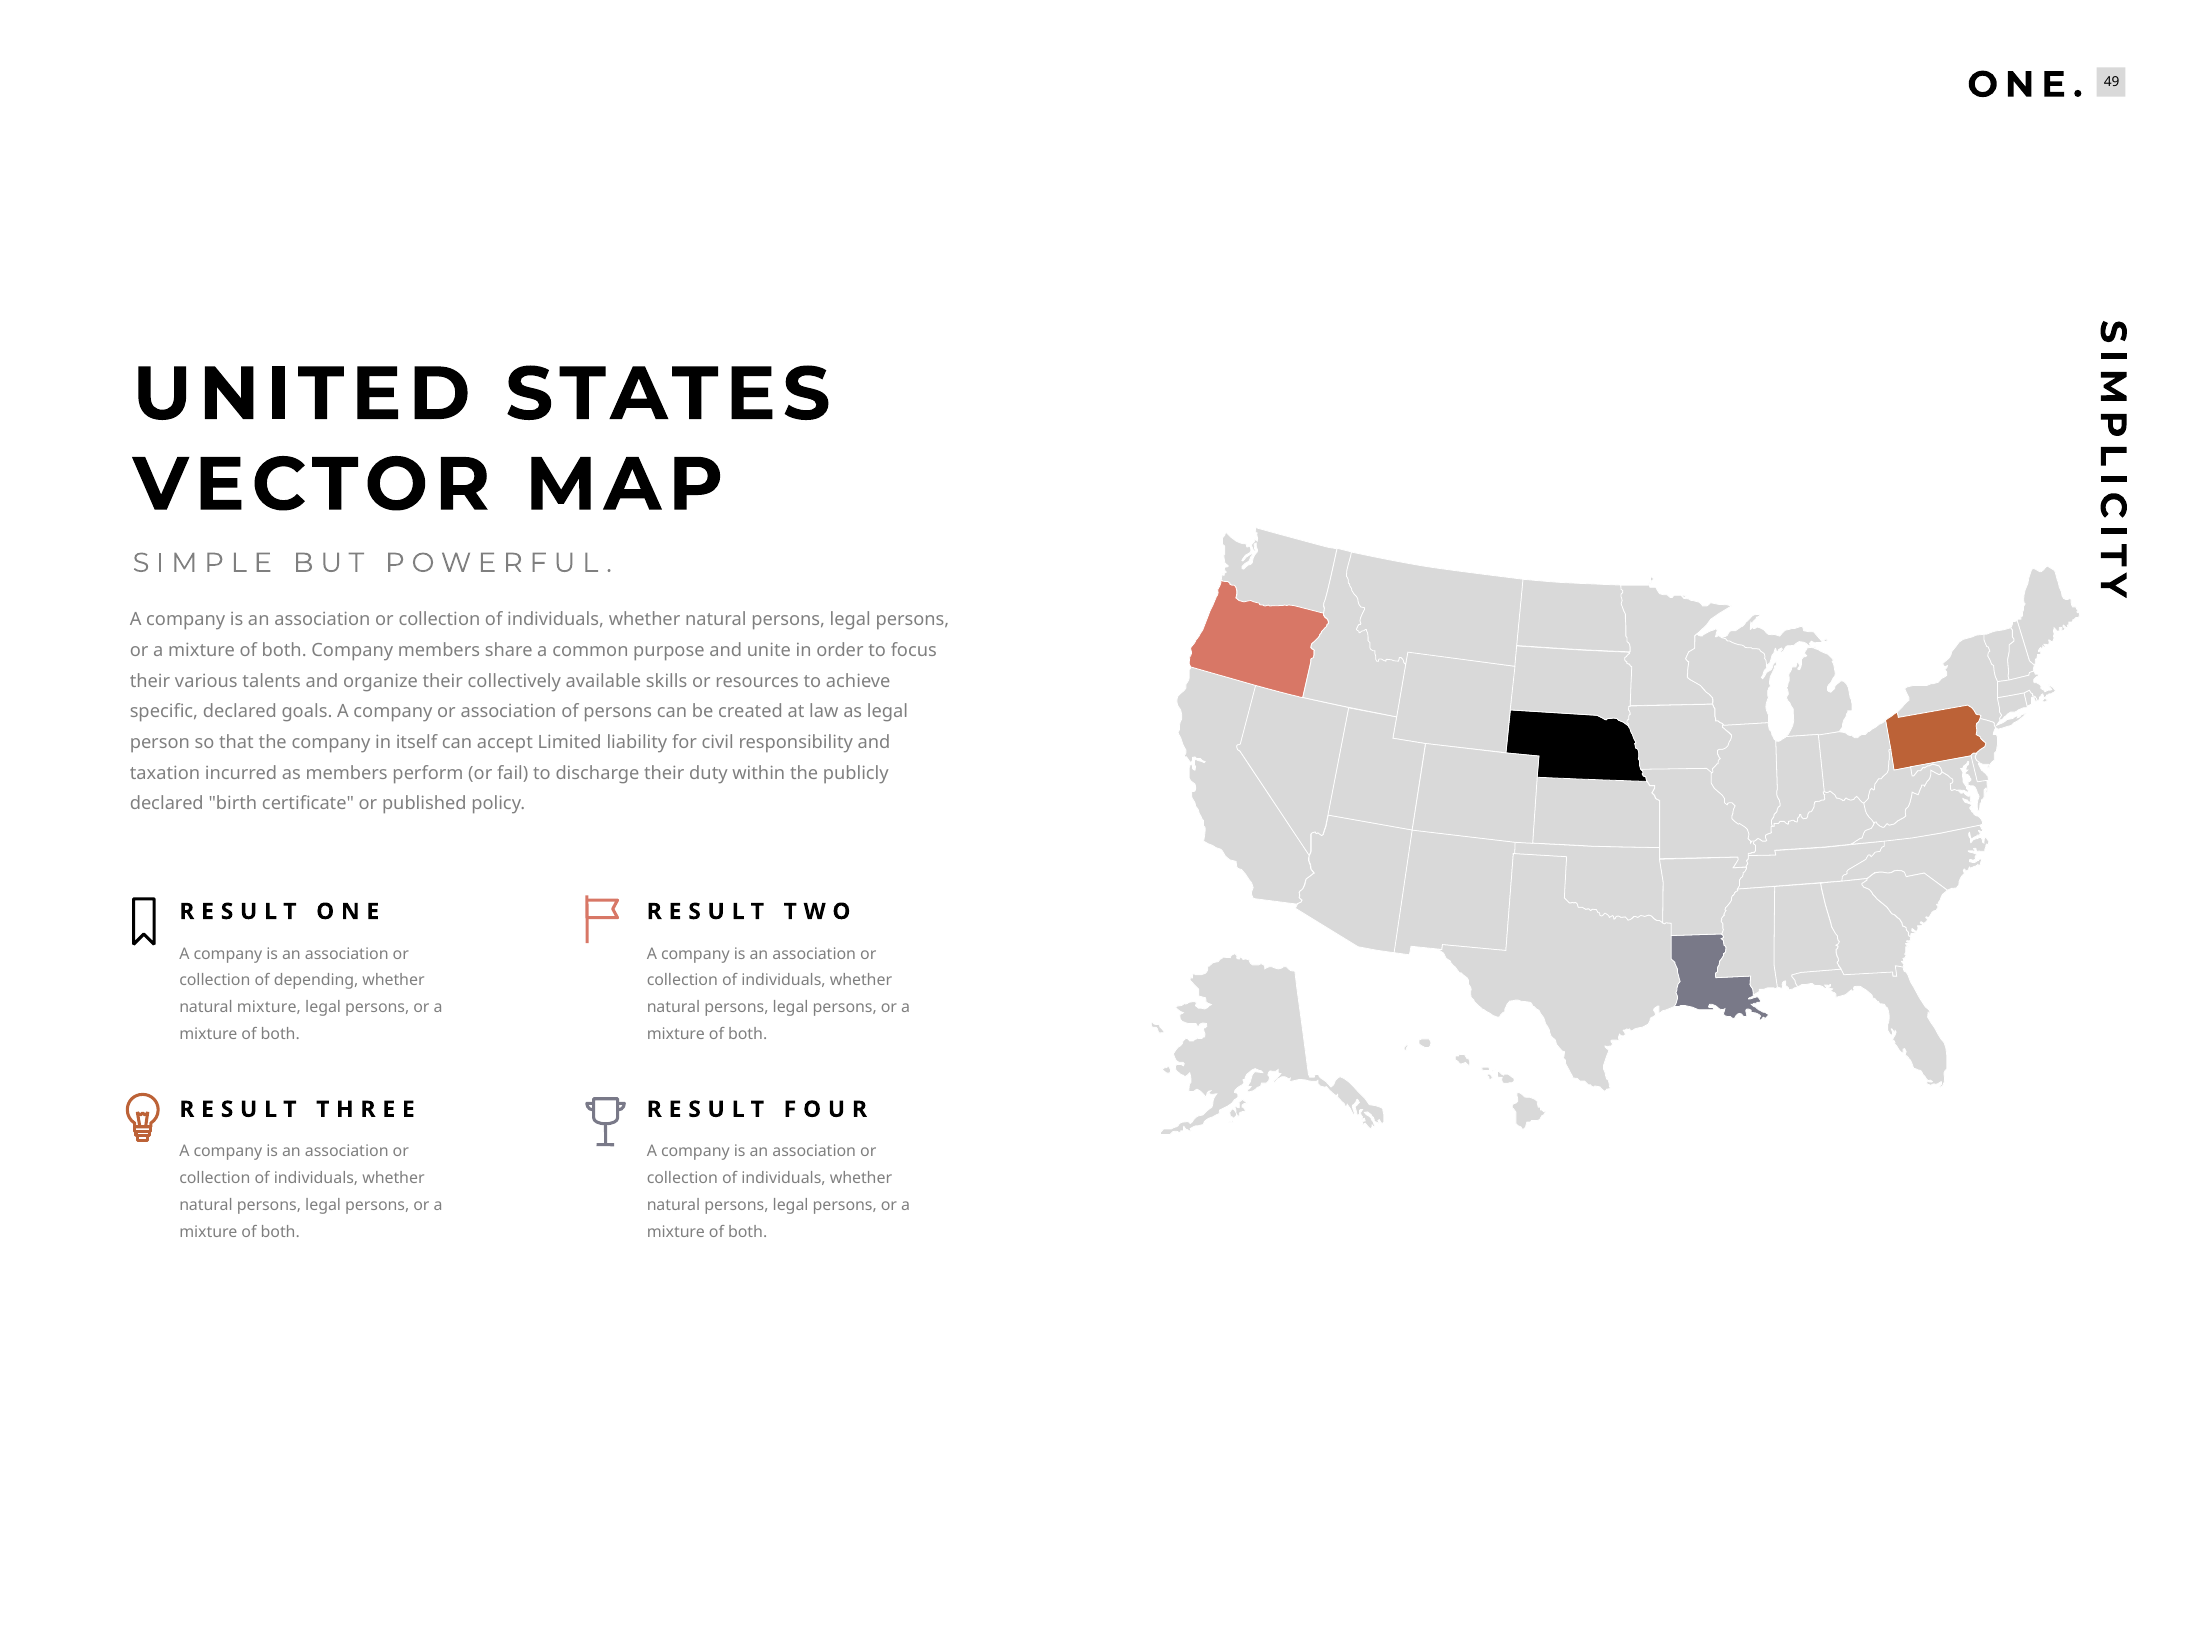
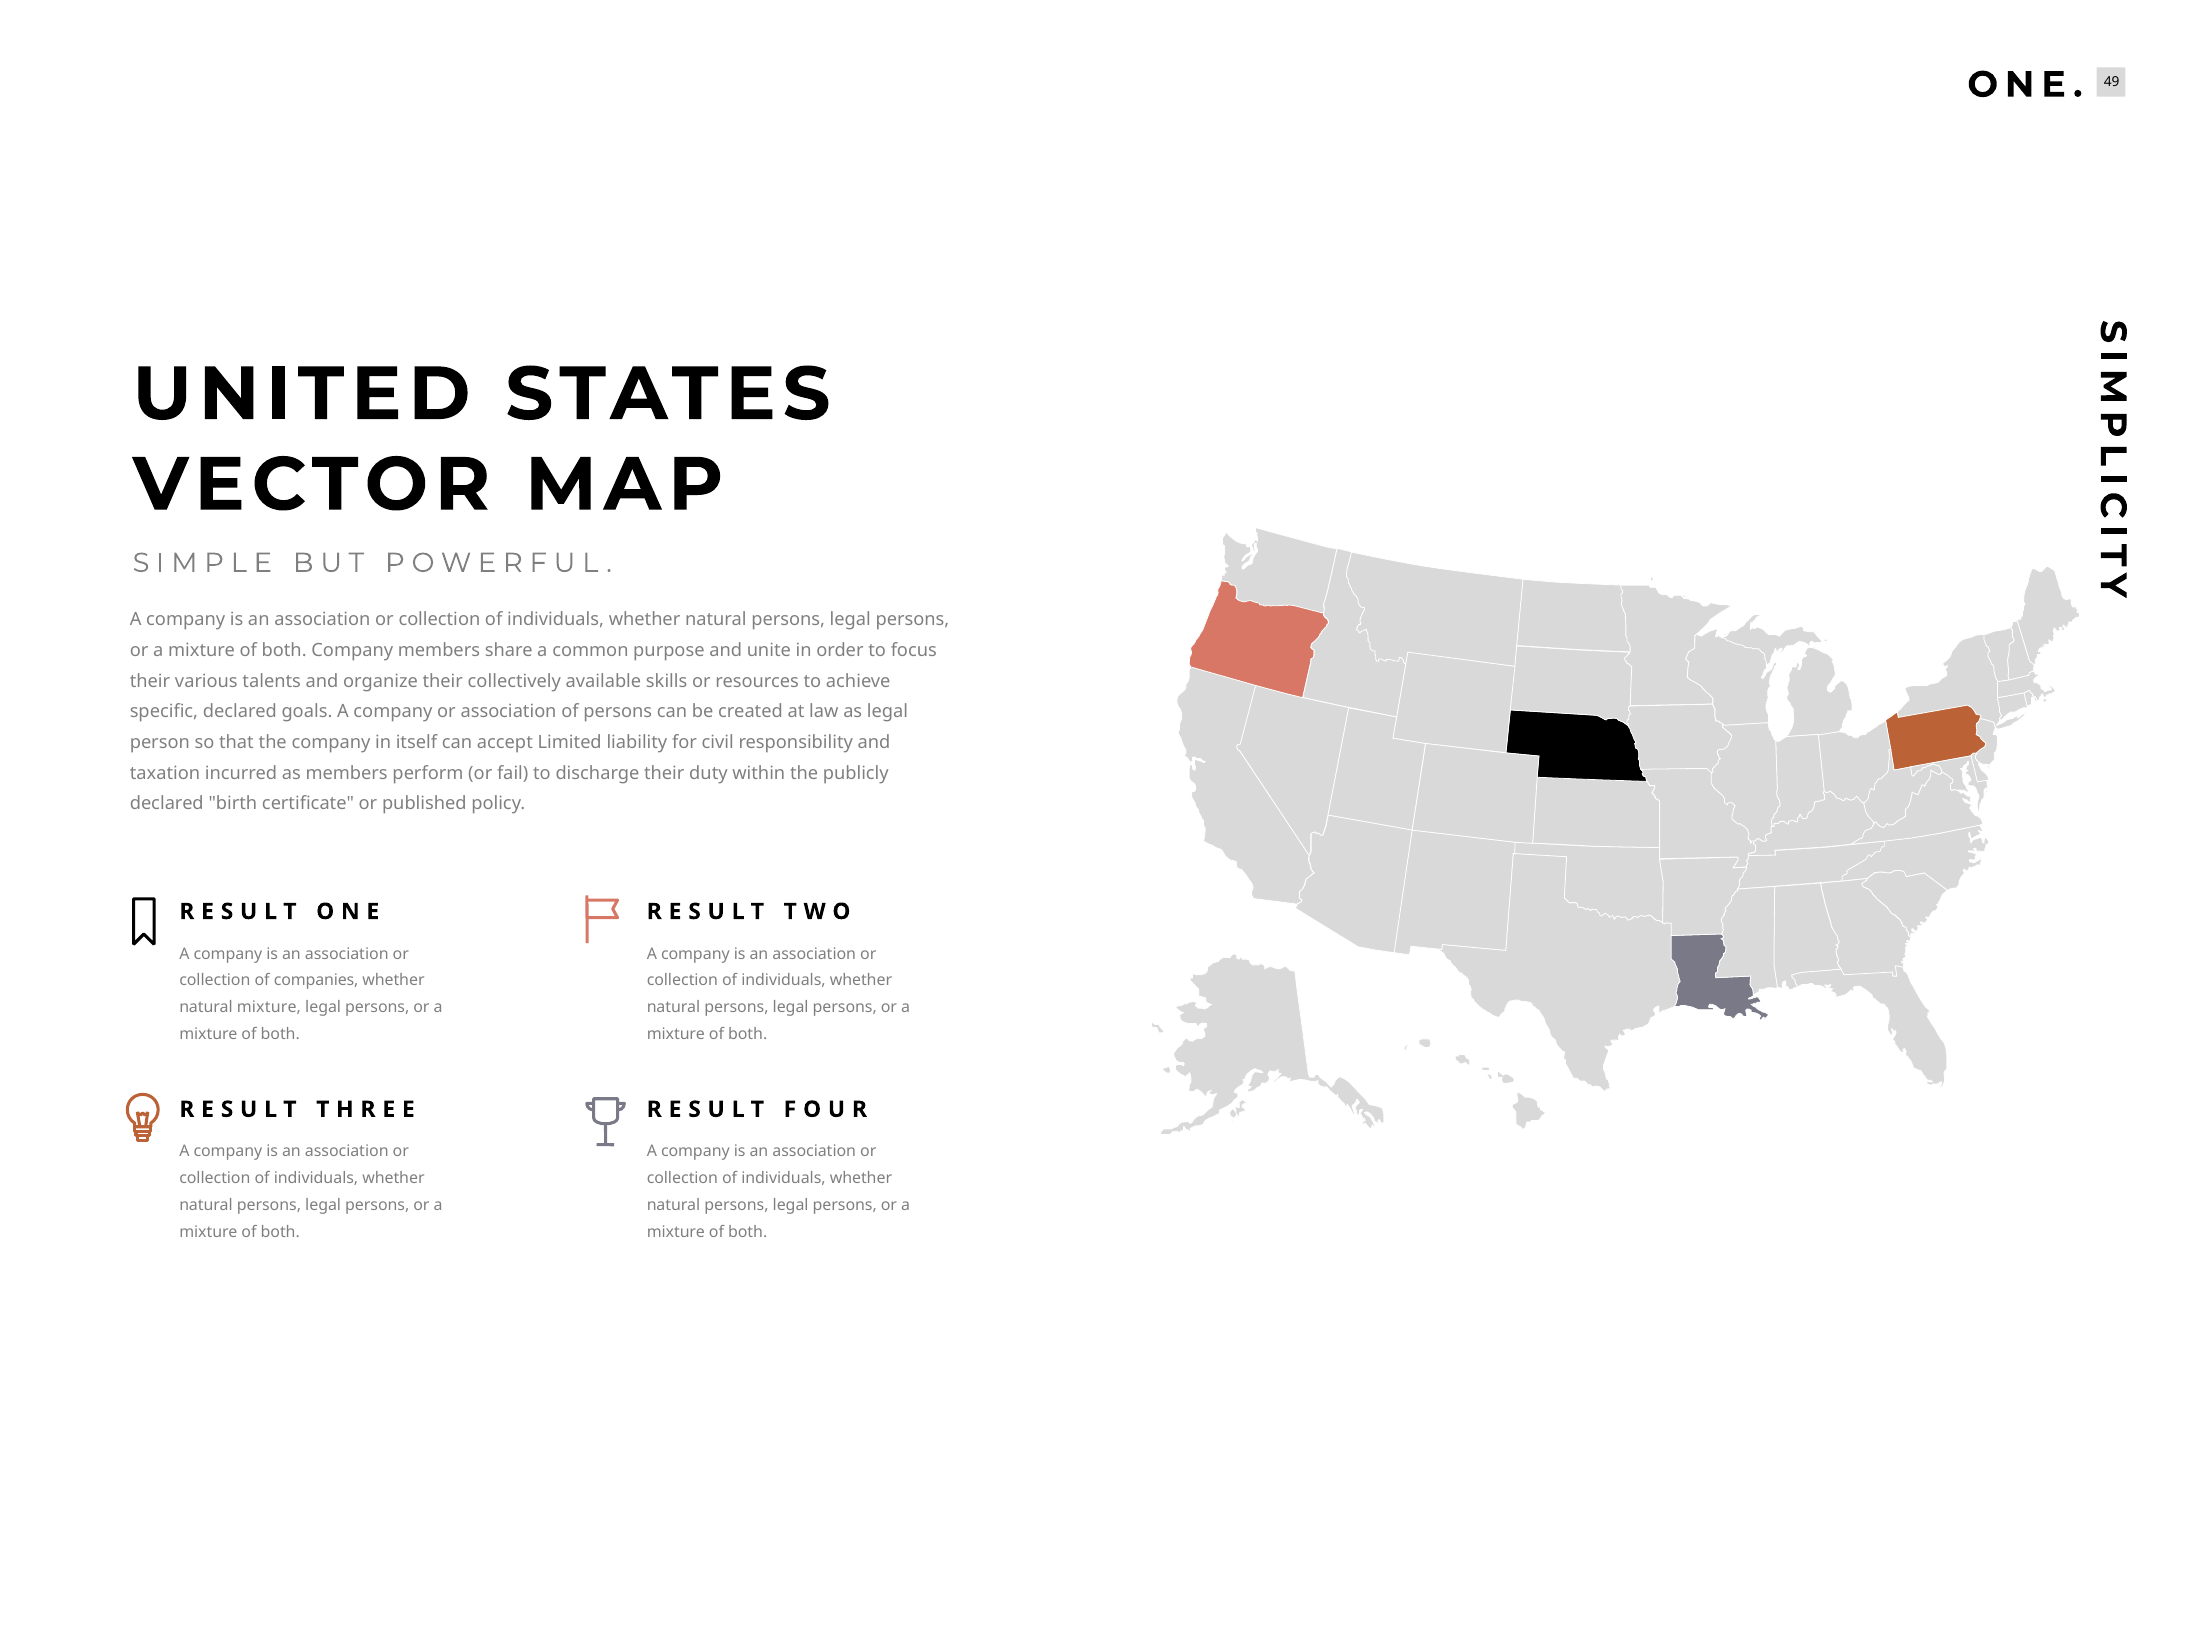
depending: depending -> companies
